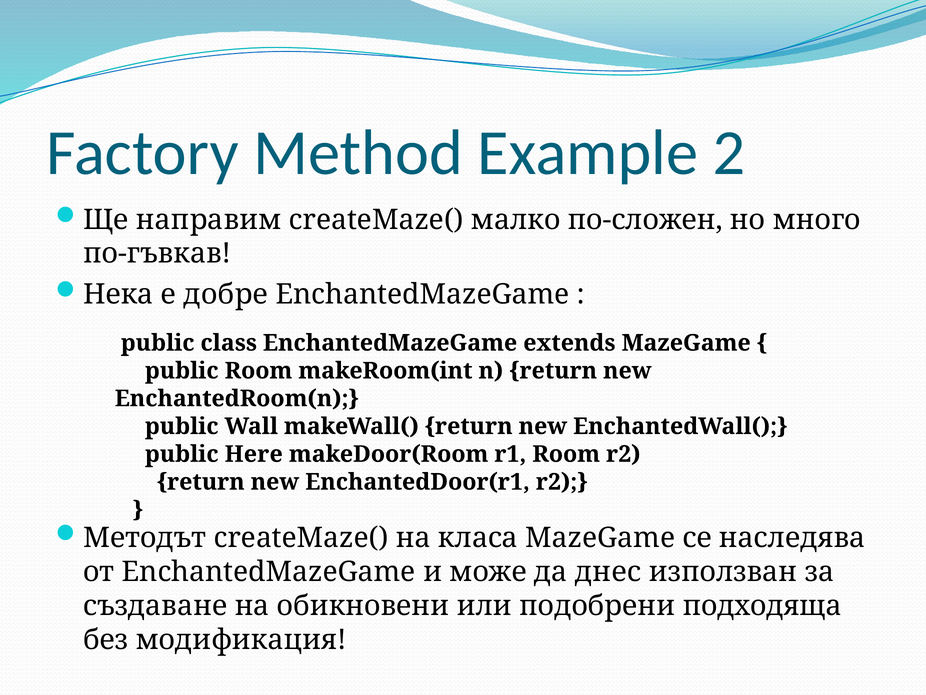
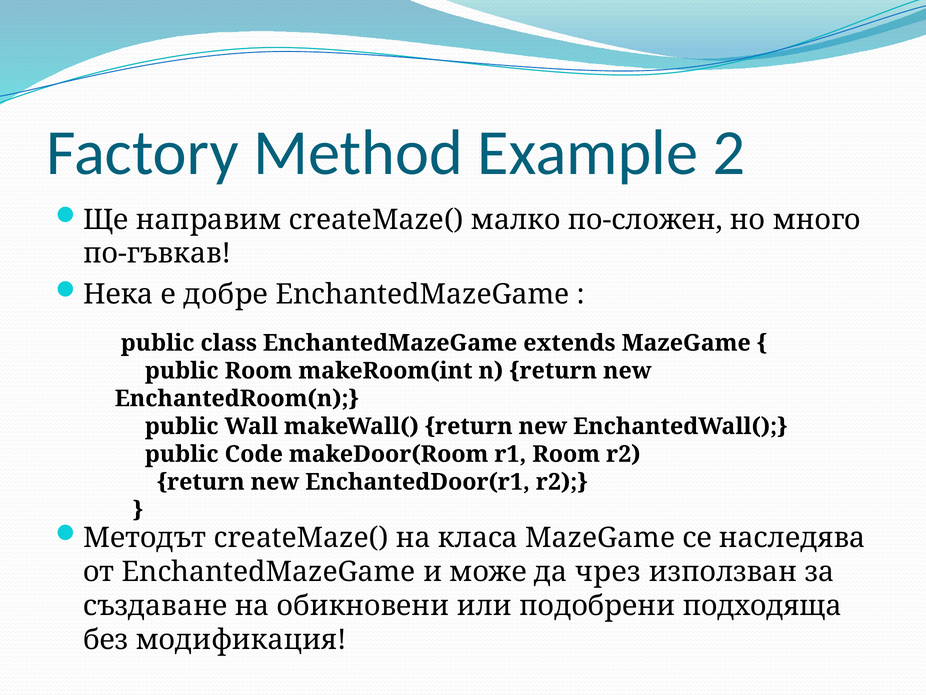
Here: Here -> Code
днес: днес -> чрез
